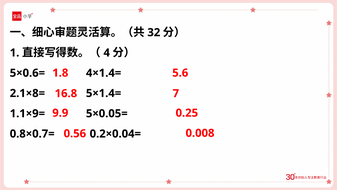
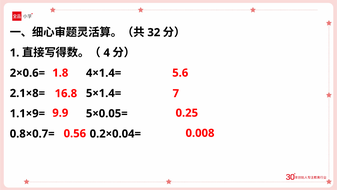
5×0.6=: 5×0.6= -> 2×0.6=
